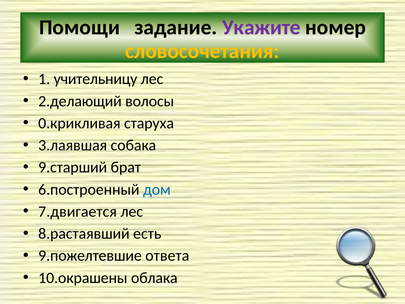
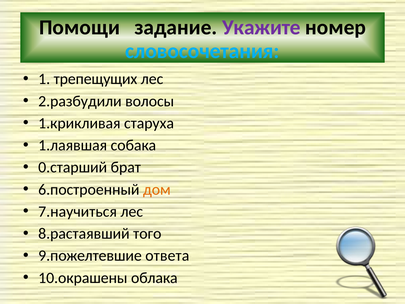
словосочетания colour: yellow -> light blue
учительницу: учительницу -> трепещущих
2.делающий: 2.делающий -> 2.разбудили
0.крикливая: 0.крикливая -> 1.крикливая
3.лаявшая: 3.лаявшая -> 1.лаявшая
9.старший: 9.старший -> 0.старший
дом colour: blue -> orange
7.двигается: 7.двигается -> 7.научиться
есть: есть -> того
